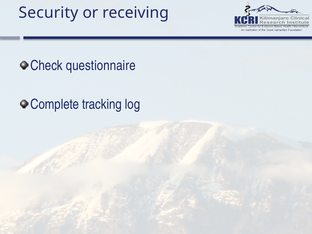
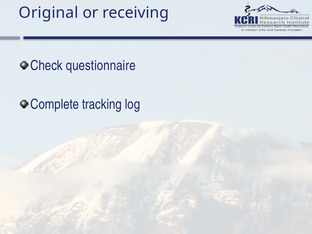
Security: Security -> Original
